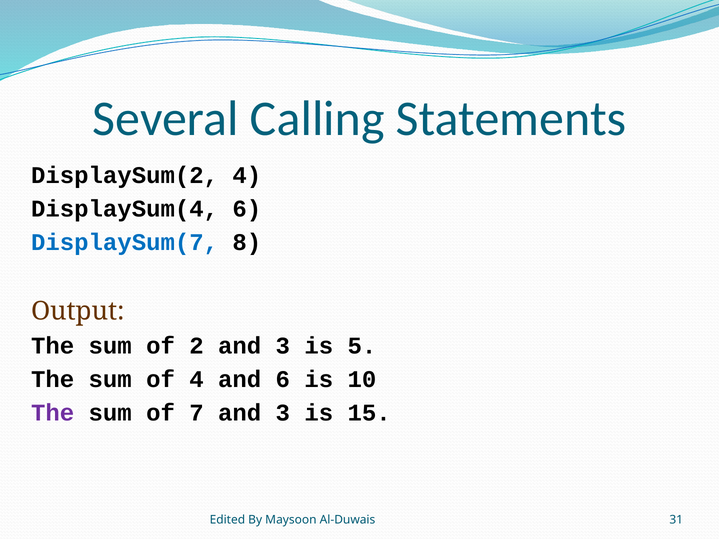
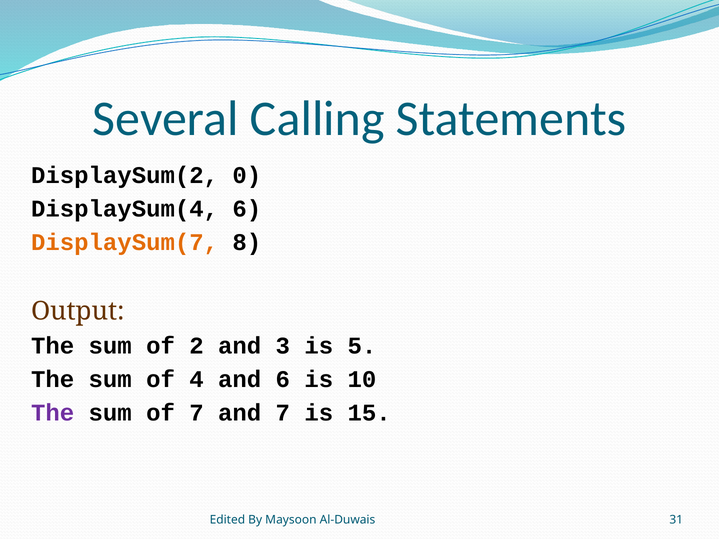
DisplaySum(2 4: 4 -> 0
DisplaySum(7 colour: blue -> orange
7 and 3: 3 -> 7
